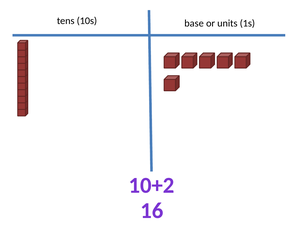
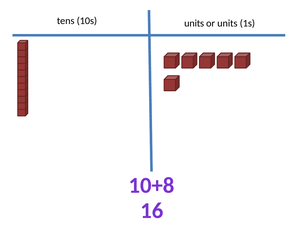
10s base: base -> units
10+2: 10+2 -> 10+8
